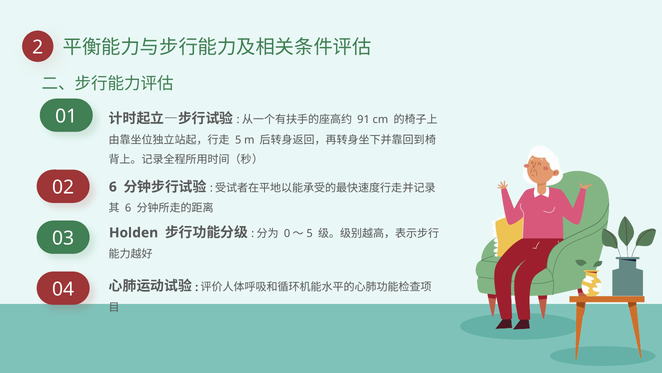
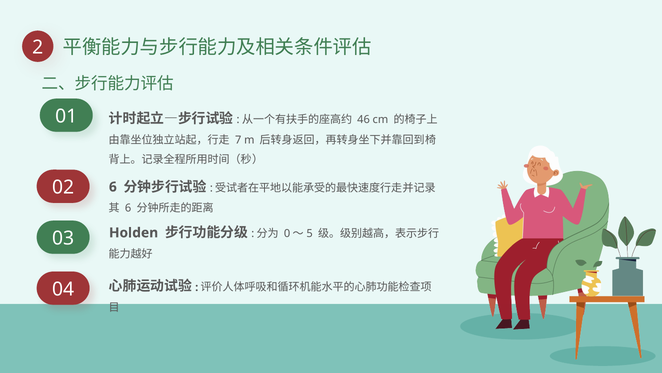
91: 91 -> 46
5: 5 -> 7
